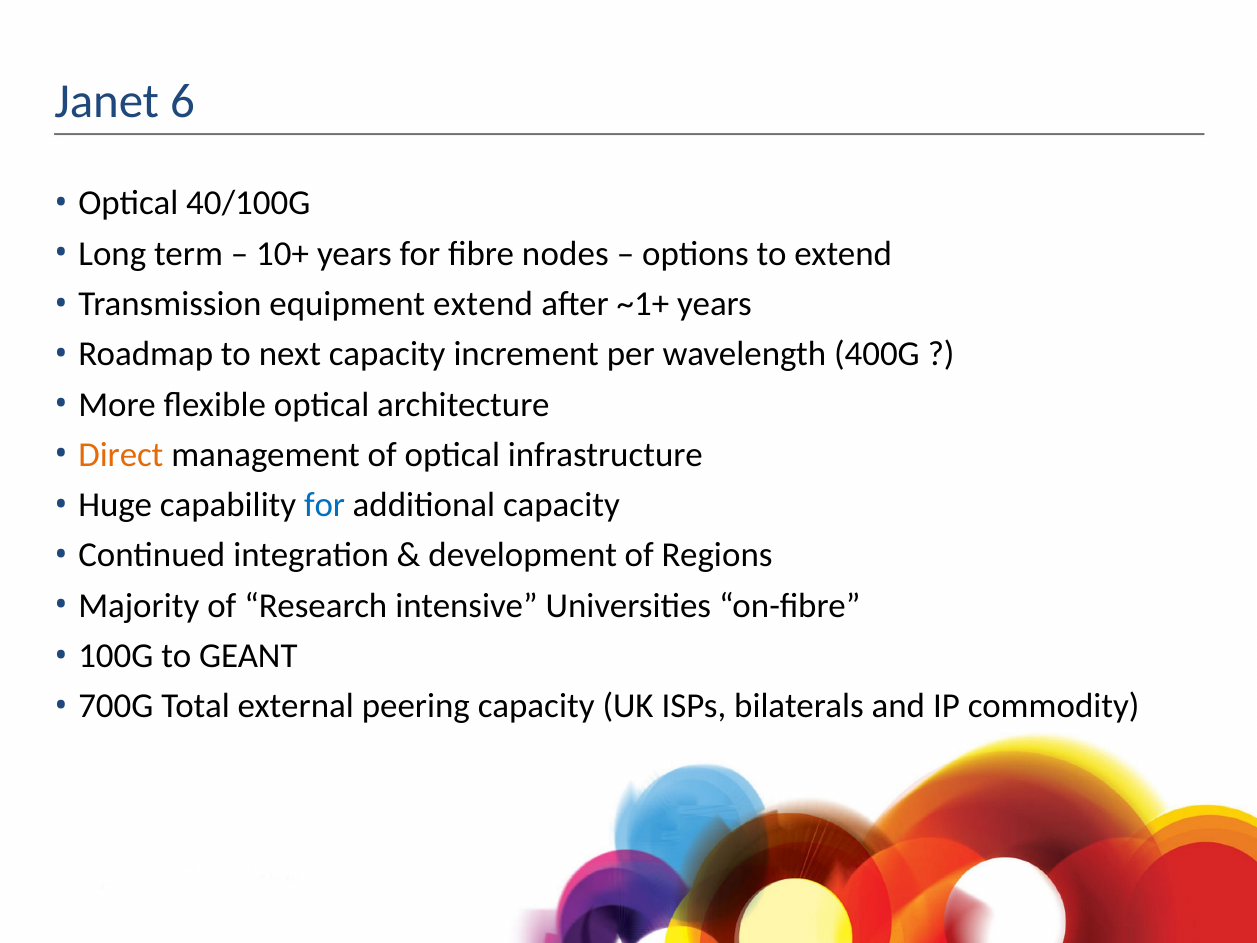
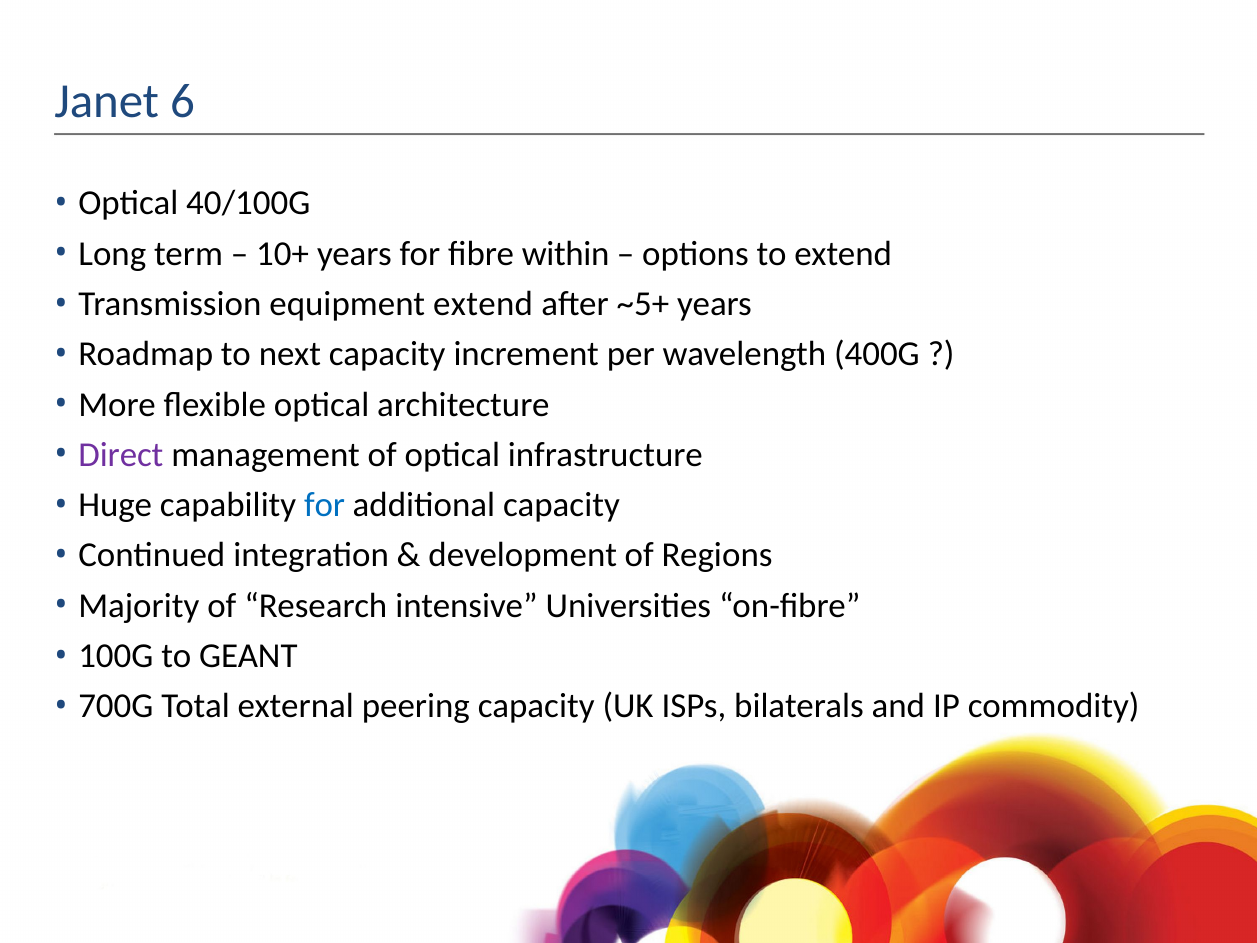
nodes: nodes -> within
~1+: ~1+ -> ~5+
Direct colour: orange -> purple
